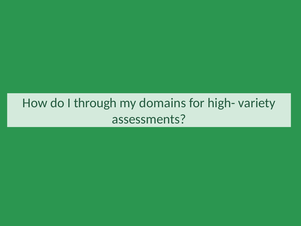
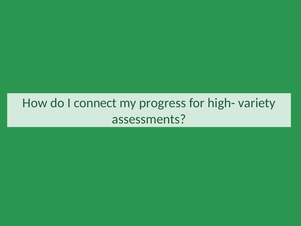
through: through -> connect
domains: domains -> progress
